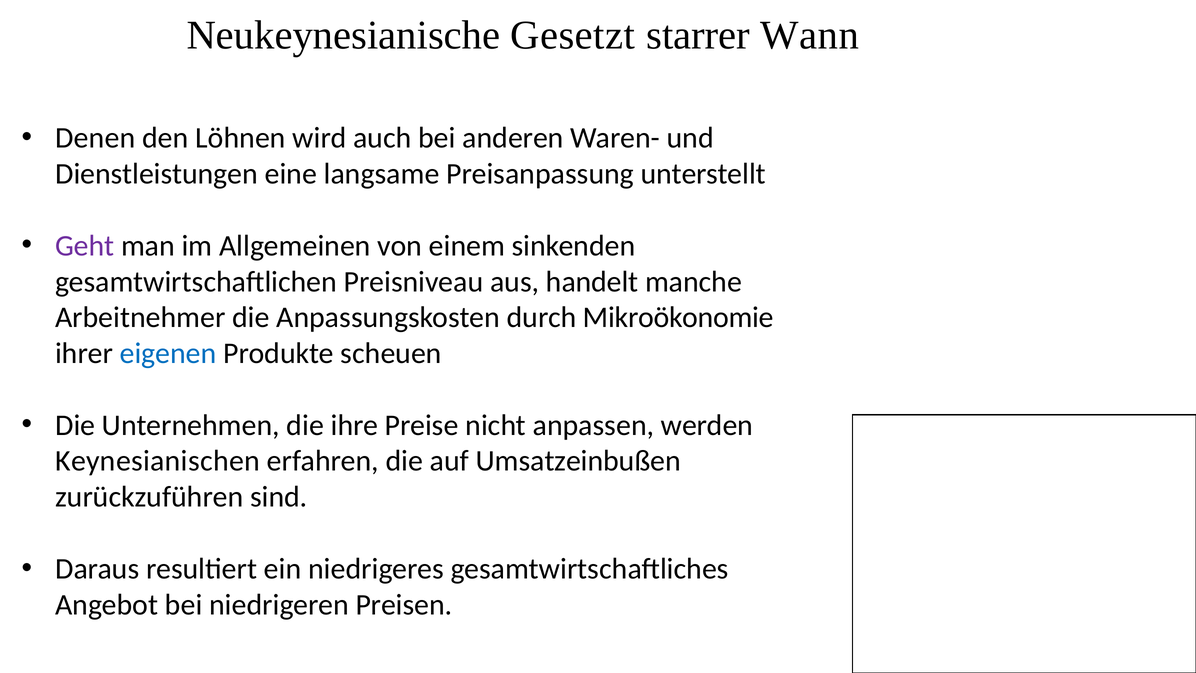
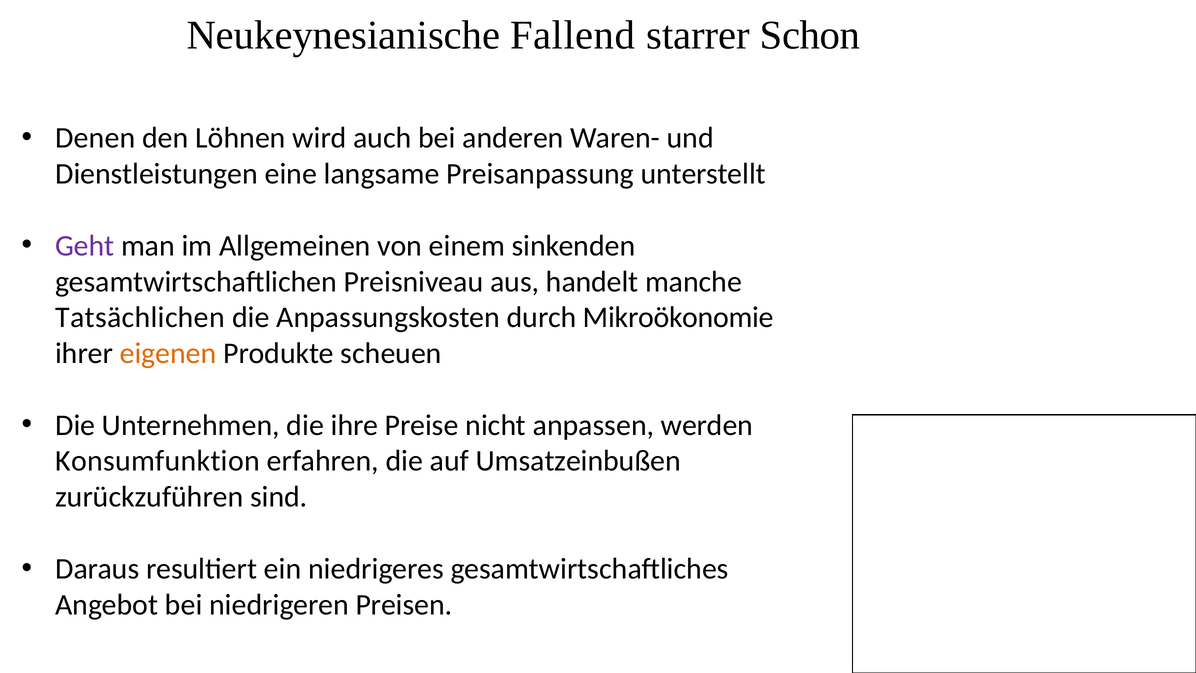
Gesetzt: Gesetzt -> Fallend
Wann: Wann -> Schon
Arbeitnehmer: Arbeitnehmer -> Tatsächlichen
eigenen colour: blue -> orange
Keynesianischen: Keynesianischen -> Konsumfunktion
